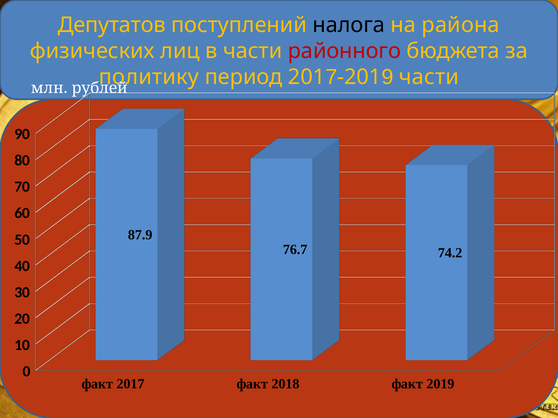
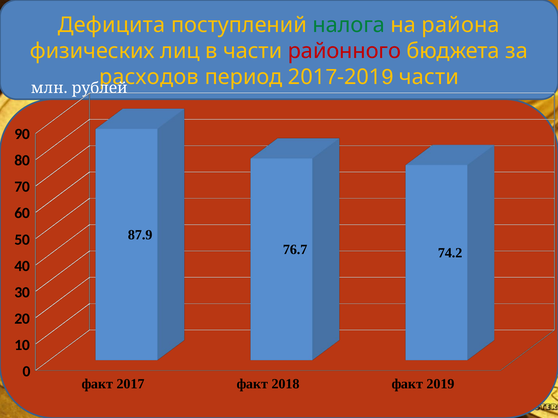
Депутатов: Депутатов -> Дефицита
налога colour: black -> green
политику: политику -> расходов
